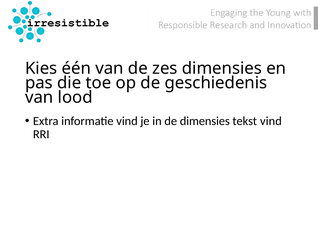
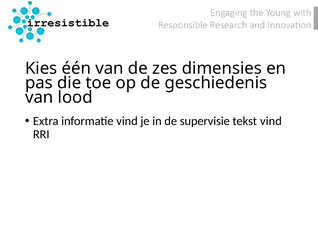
de dimensies: dimensies -> supervisie
